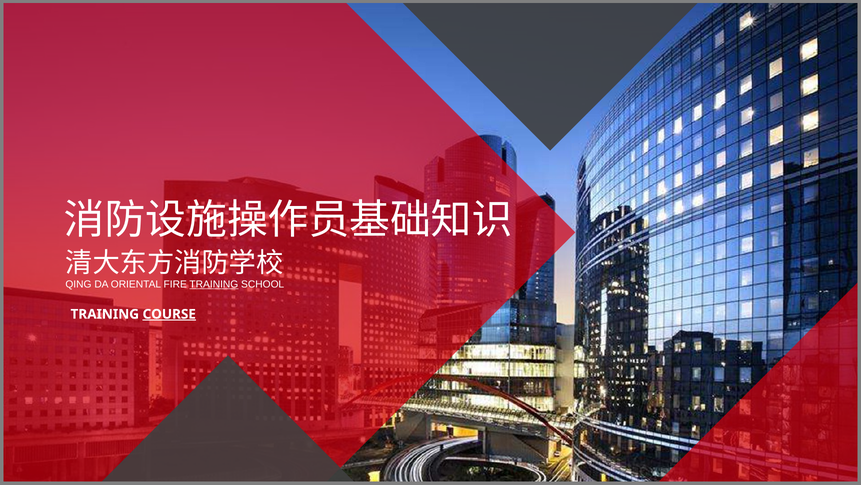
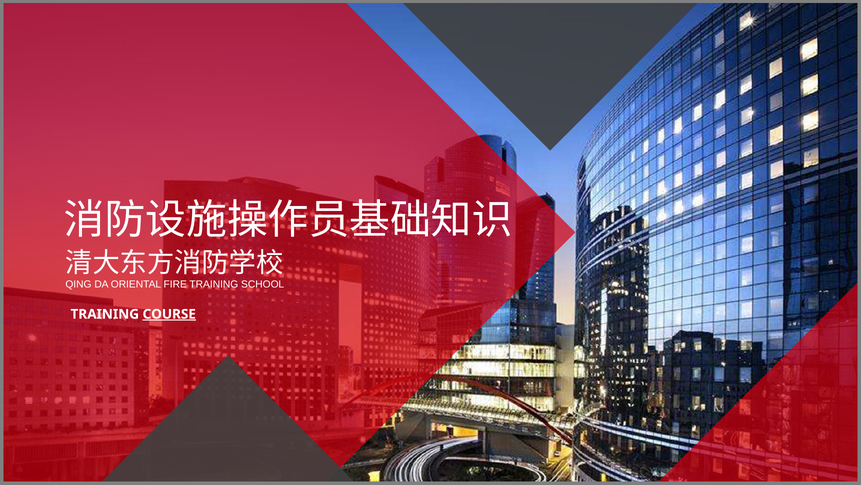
TRAINING at (214, 284) underline: present -> none
